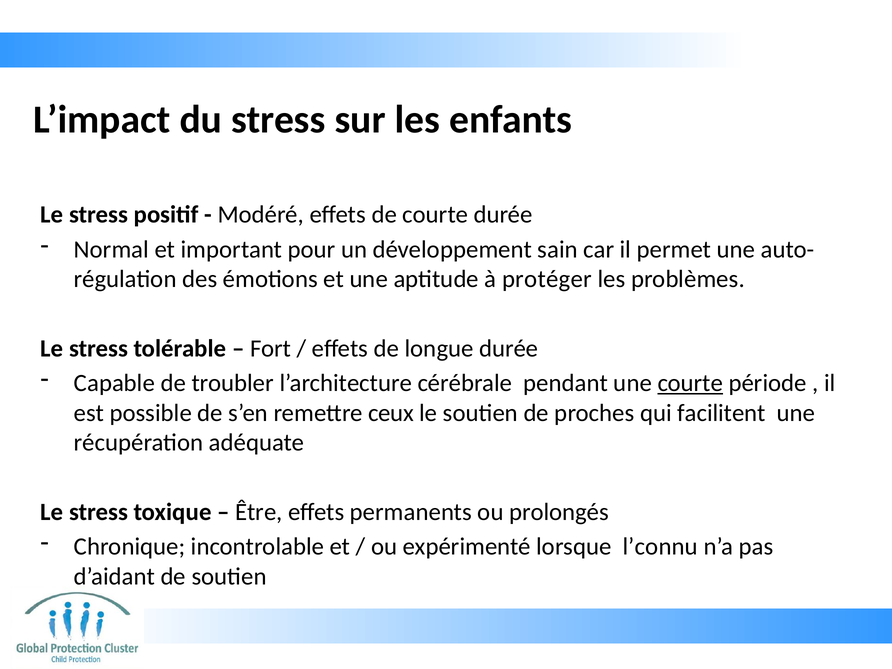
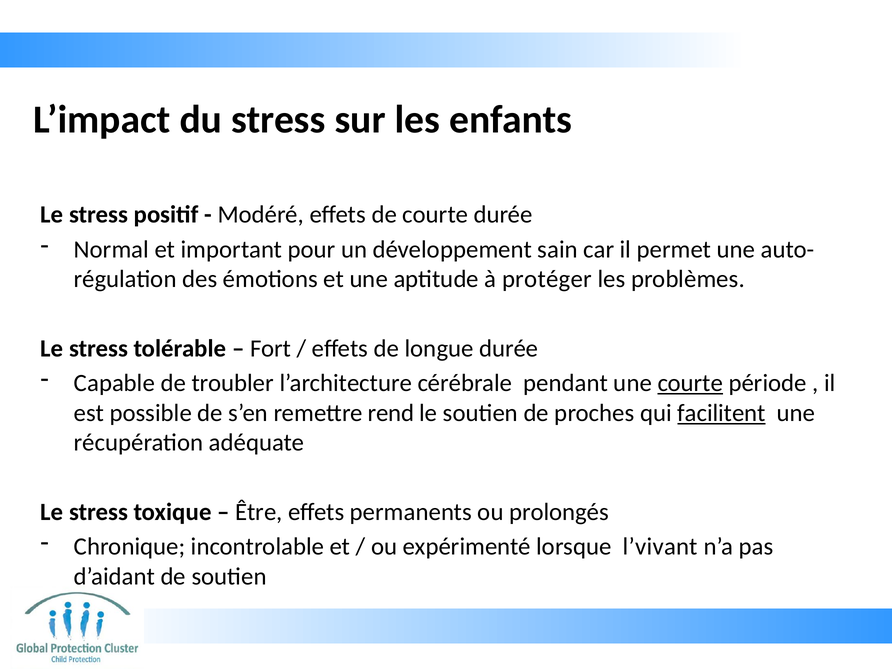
ceux: ceux -> rend
facilitent underline: none -> present
l’connu: l’connu -> l’vivant
